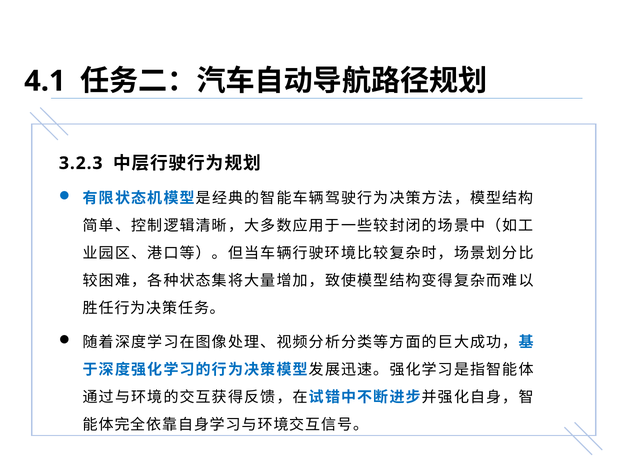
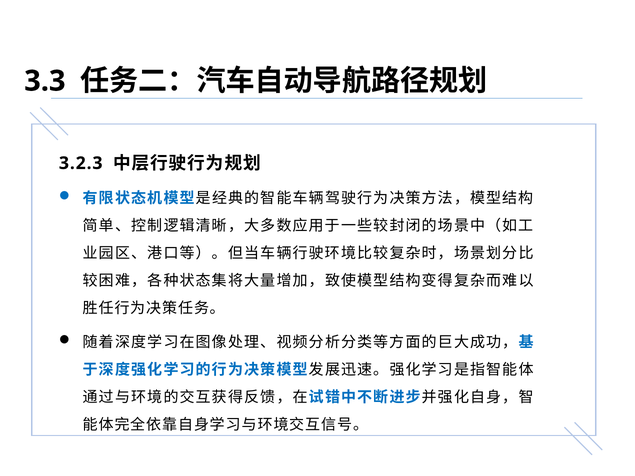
4.1: 4.1 -> 3.3
